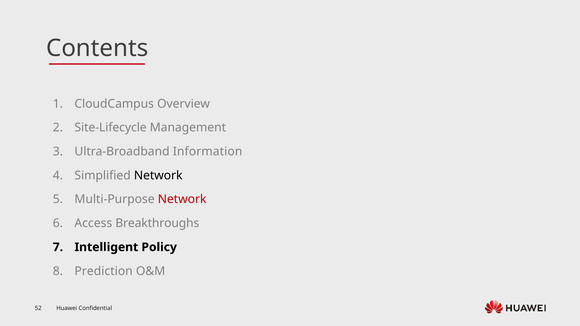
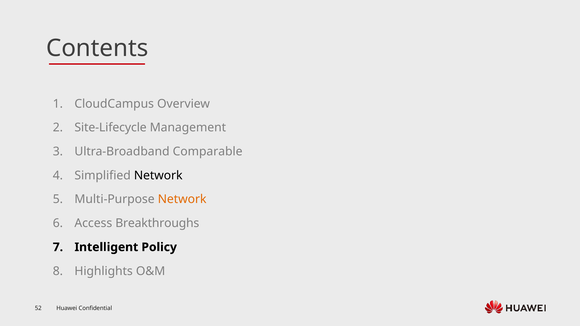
Information: Information -> Comparable
Network at (182, 199) colour: red -> orange
Prediction: Prediction -> Highlights
